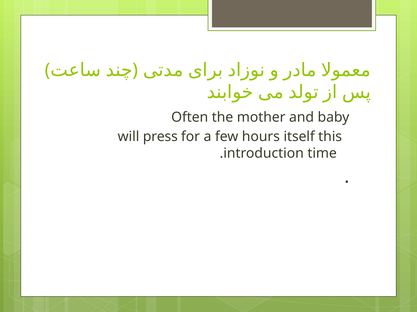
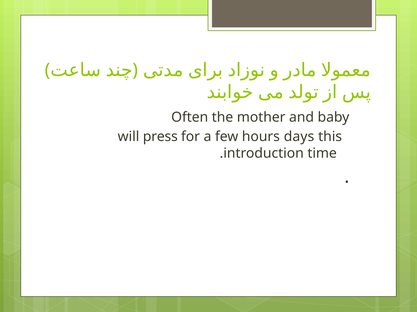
itself: itself -> days
